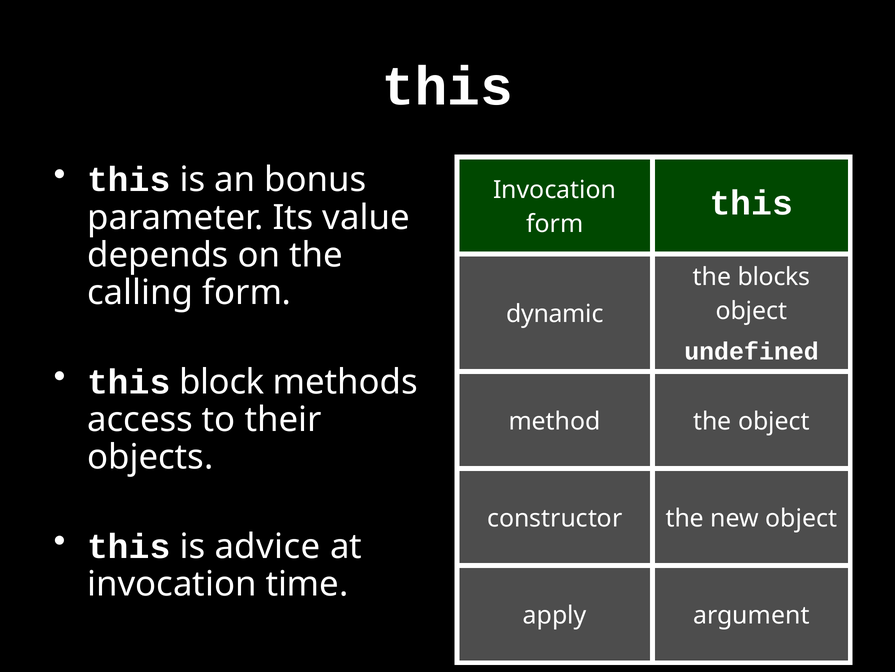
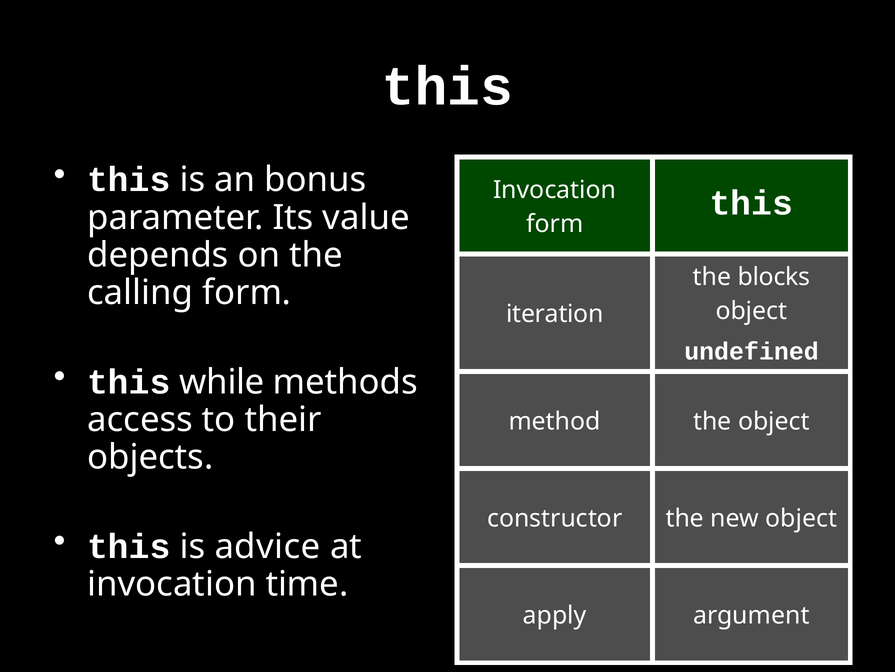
dynamic: dynamic -> iteration
block: block -> while
